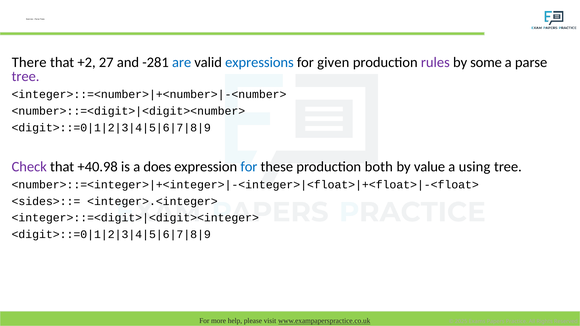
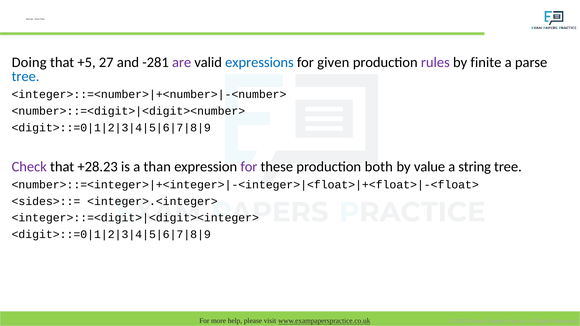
There: There -> Doing
+2: +2 -> +5
are colour: blue -> purple
some: some -> finite
tree at (26, 76) colour: purple -> blue
+40.98: +40.98 -> +28.23
does: does -> than
for at (249, 167) colour: blue -> purple
using: using -> string
